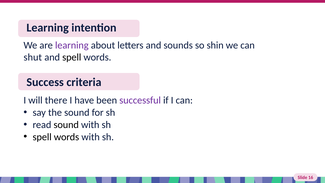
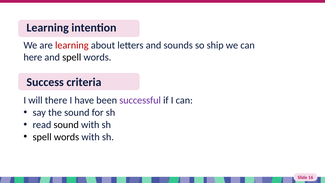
learning at (72, 45) colour: purple -> red
shin: shin -> ship
shut: shut -> here
